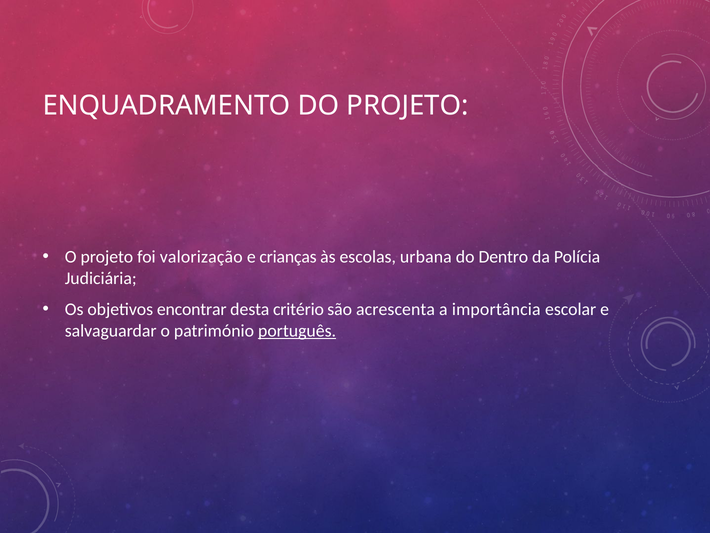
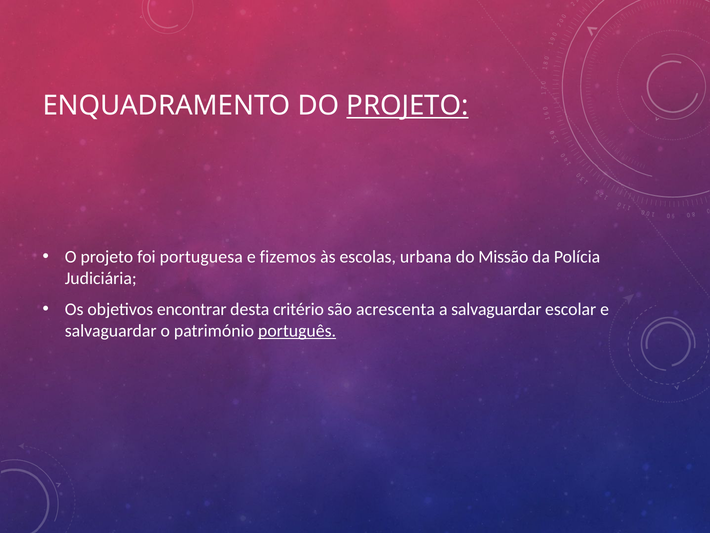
PROJETO at (407, 106) underline: none -> present
valorização: valorização -> portuguesa
crianças: crianças -> fizemos
Dentro: Dentro -> Missão
a importância: importância -> salvaguardar
